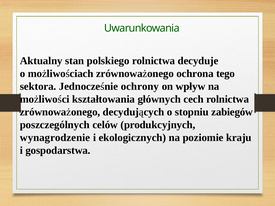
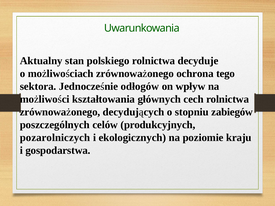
ochrony: ochrony -> odłogów
wynagrodzenie: wynagrodzenie -> pozarolniczych
